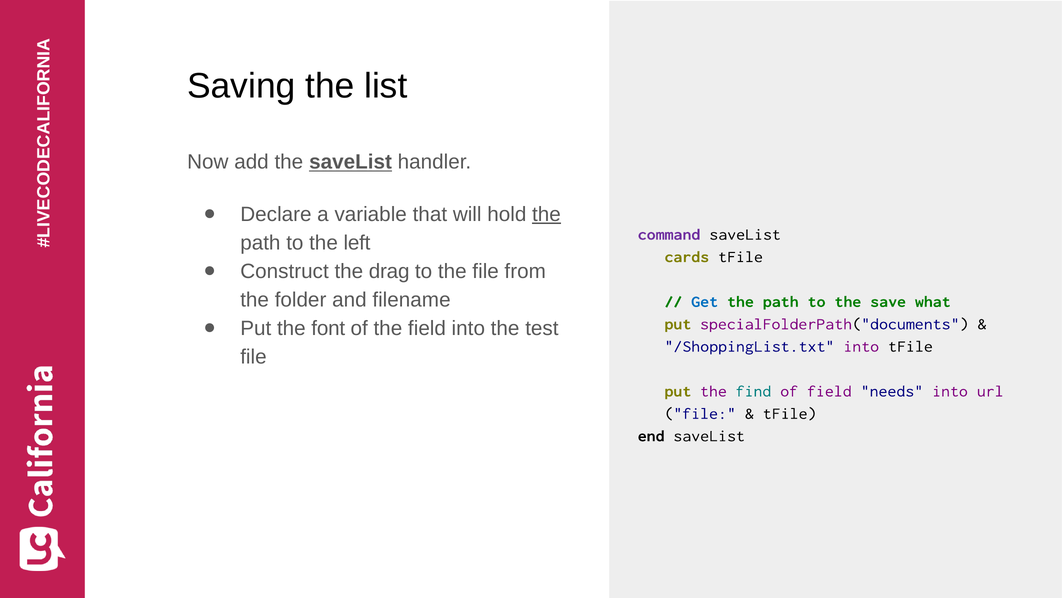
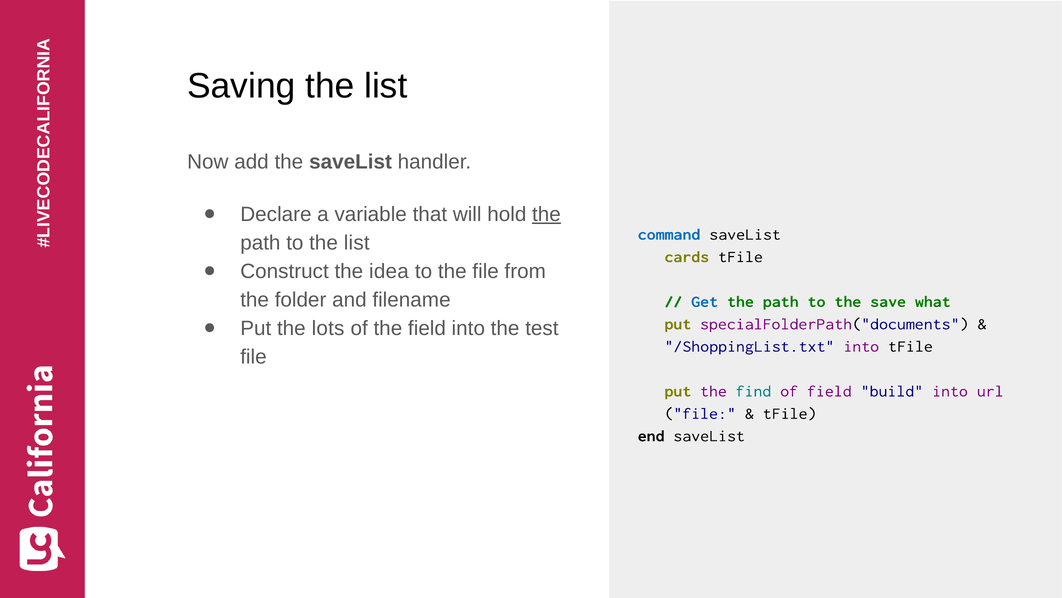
saveList at (351, 162) underline: present -> none
command colour: purple -> blue
to the left: left -> list
drag: drag -> idea
font: font -> lots
needs: needs -> build
